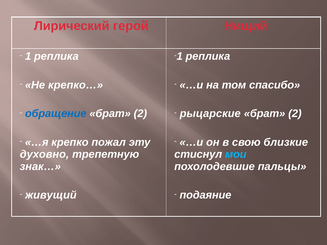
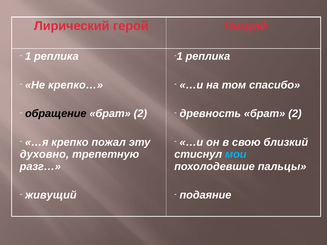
обращение colour: blue -> black
рыцарские: рыцарские -> древность
близкие: близкие -> близкий
знак…: знак… -> разг…
